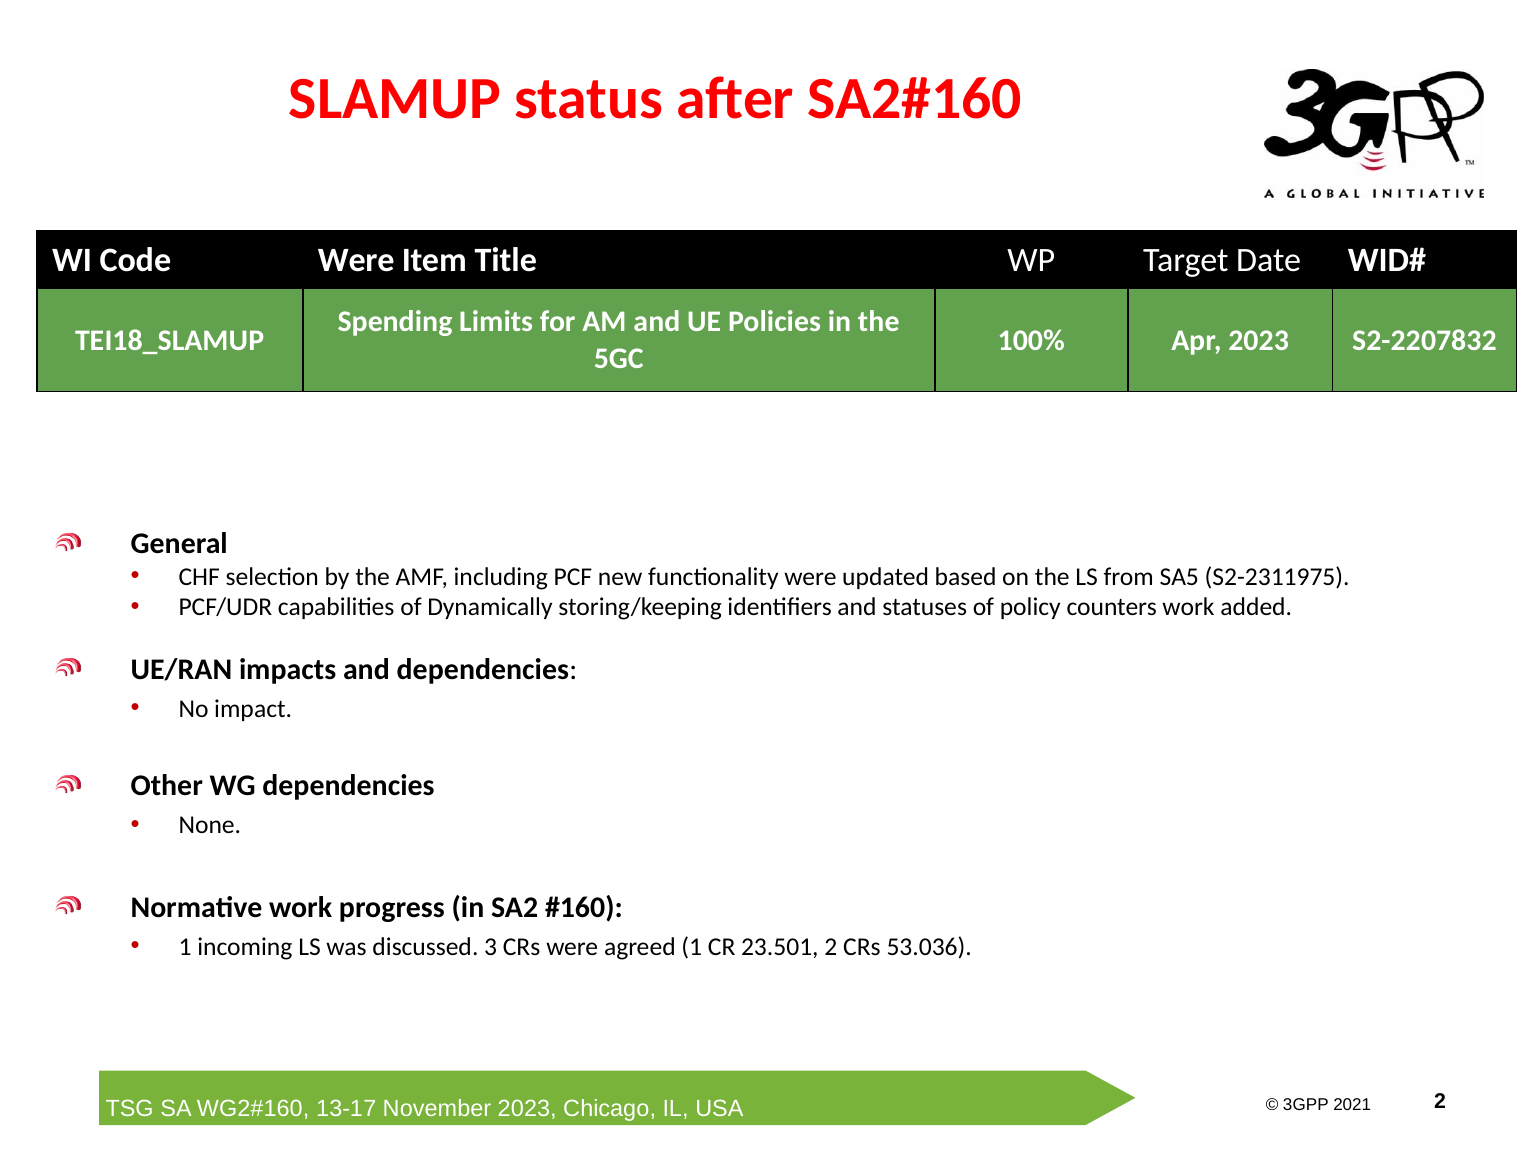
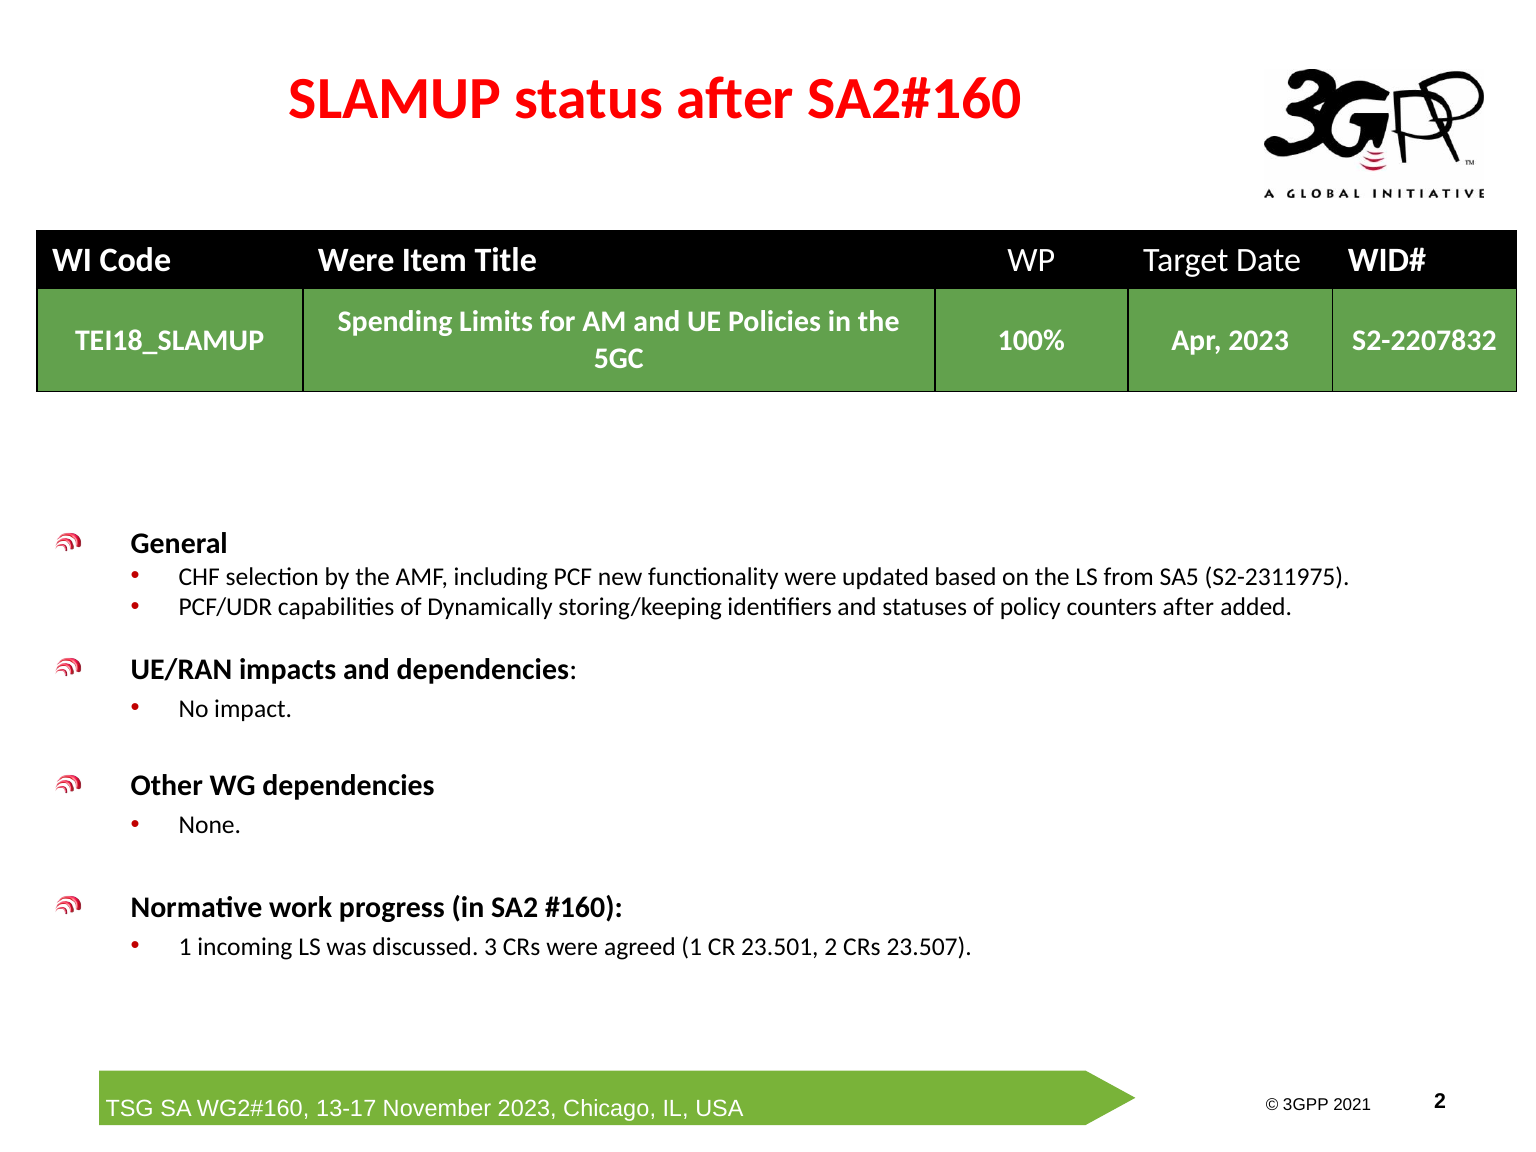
counters work: work -> after
53.036: 53.036 -> 23.507
